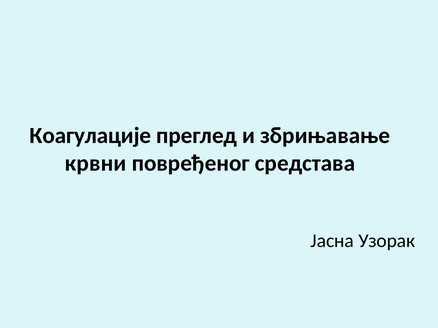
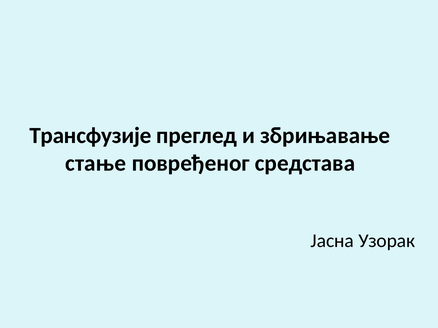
Коагулације: Коагулације -> Трансфузије
крвни: крвни -> стање
